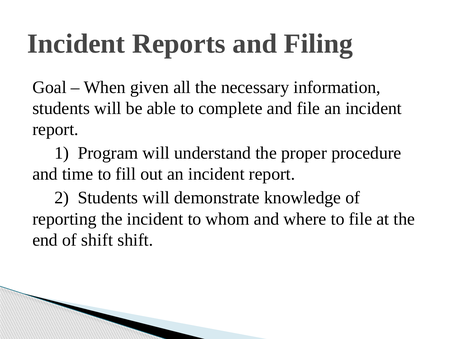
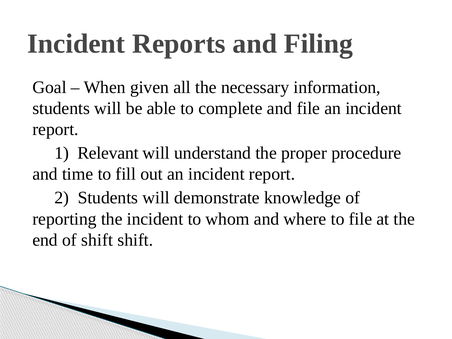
Program: Program -> Relevant
